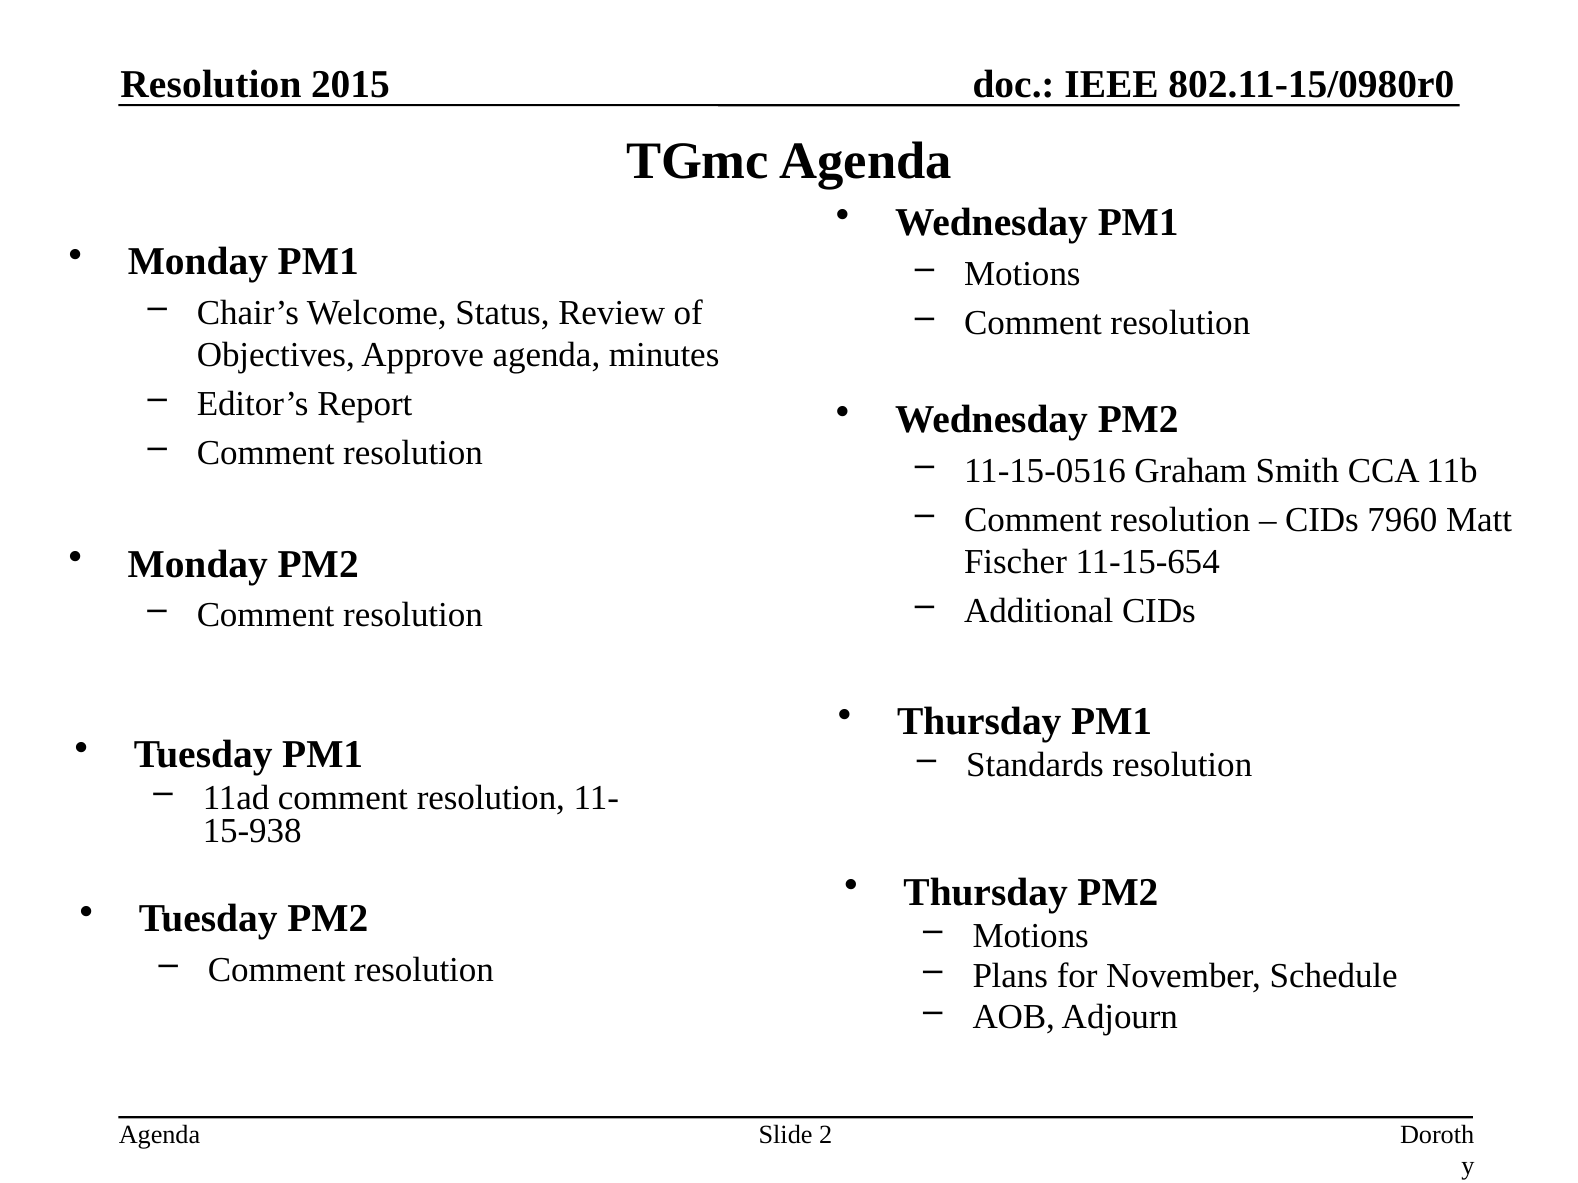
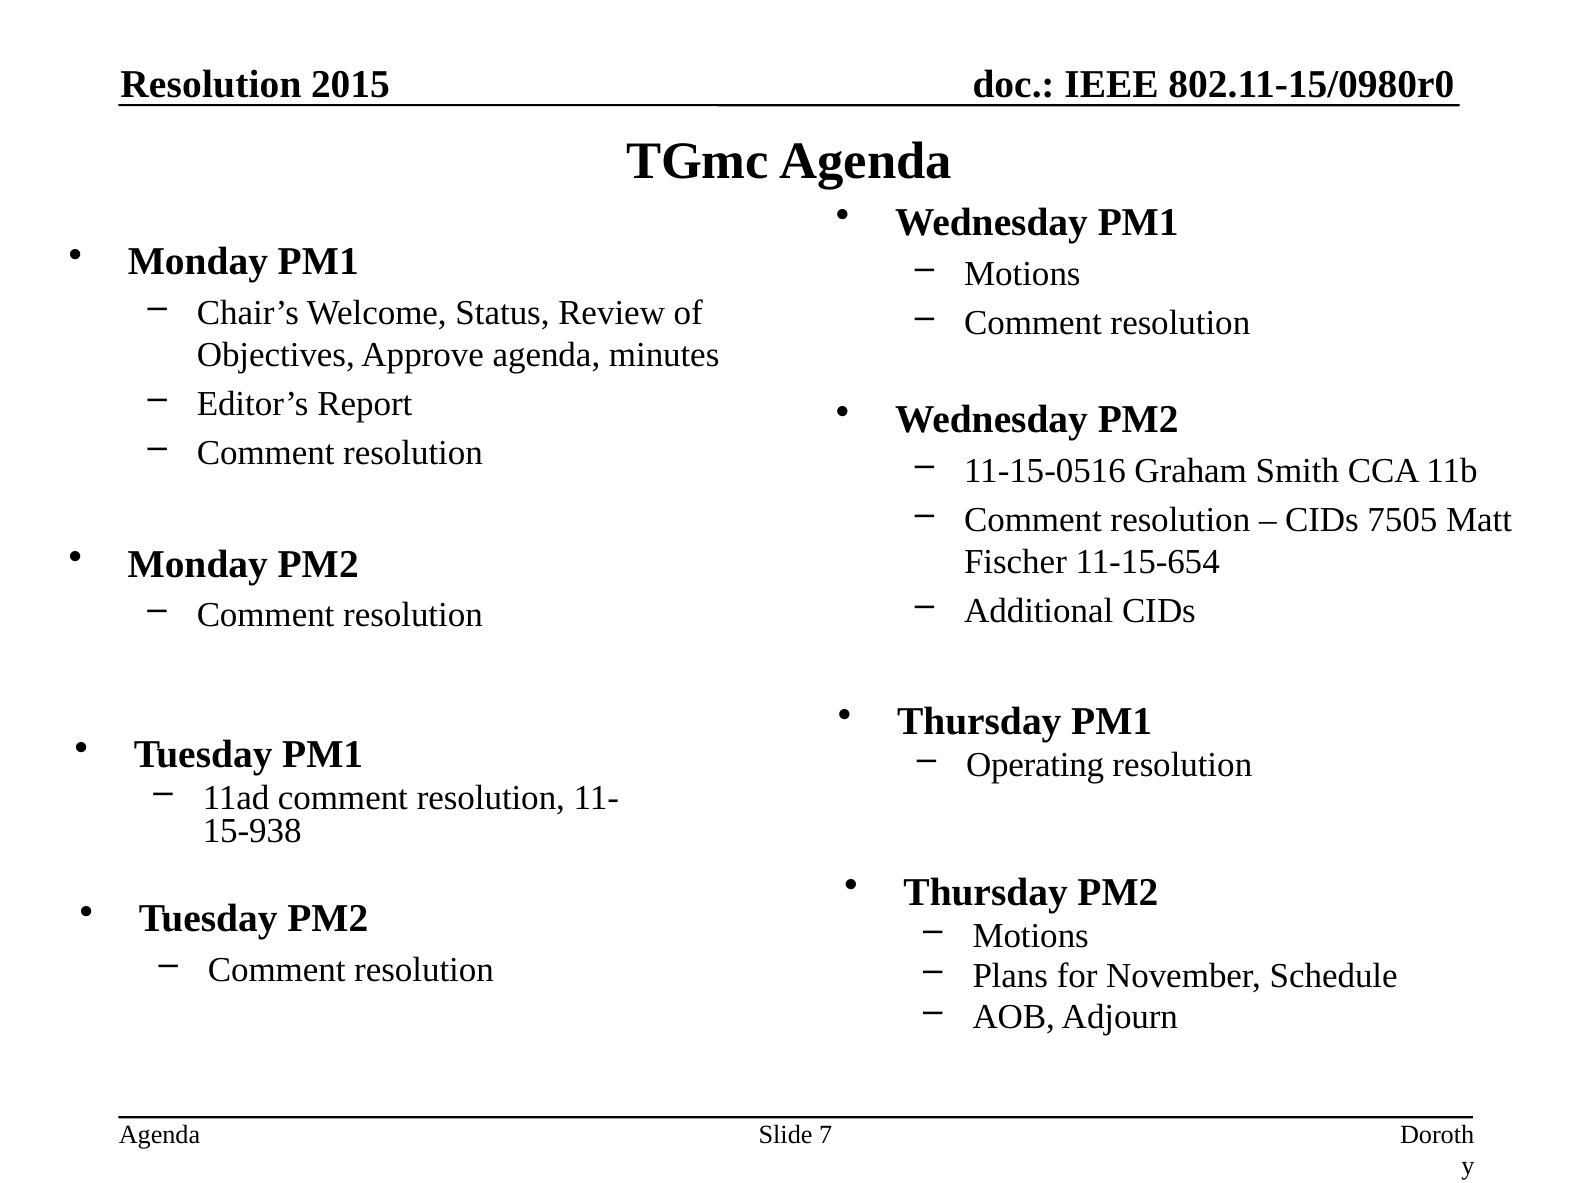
7960: 7960 -> 7505
Standards: Standards -> Operating
2: 2 -> 7
